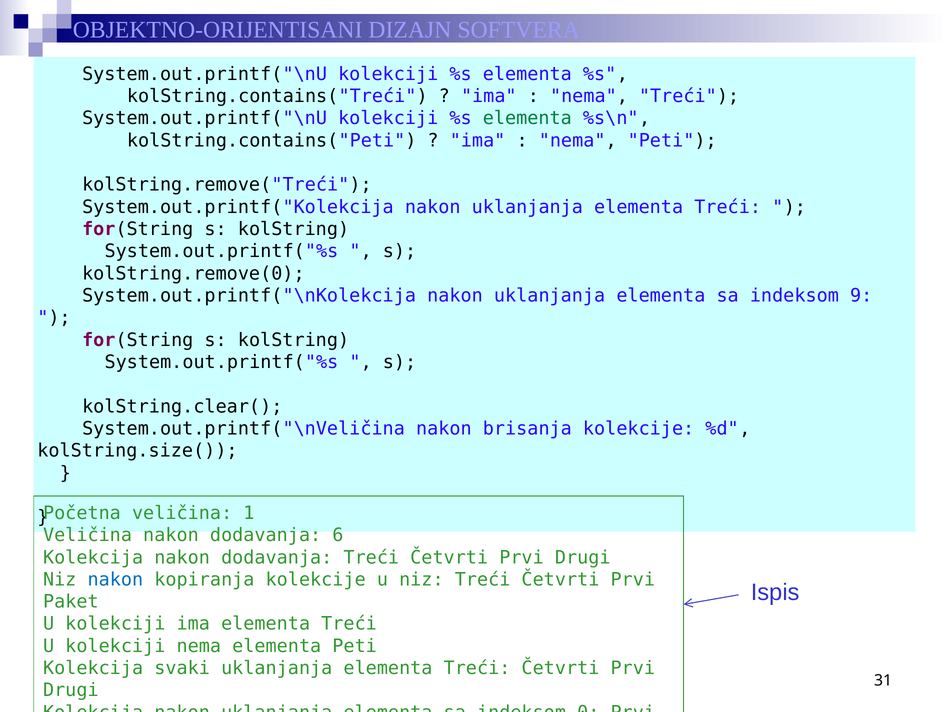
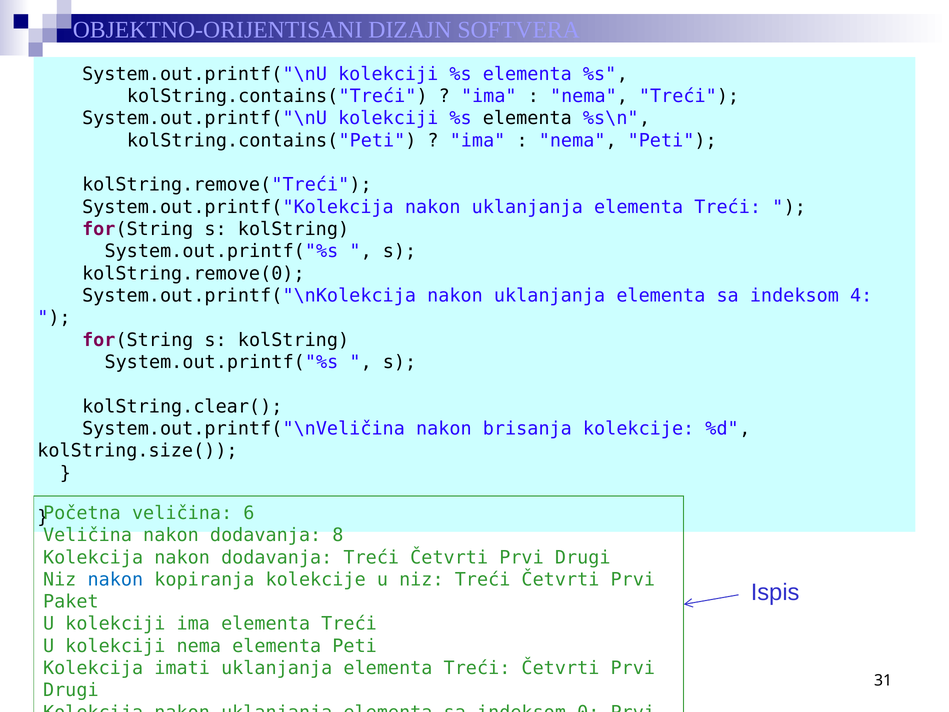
elementa at (527, 118) colour: green -> black
9: 9 -> 4
1: 1 -> 6
6: 6 -> 8
svaki: svaki -> imati
